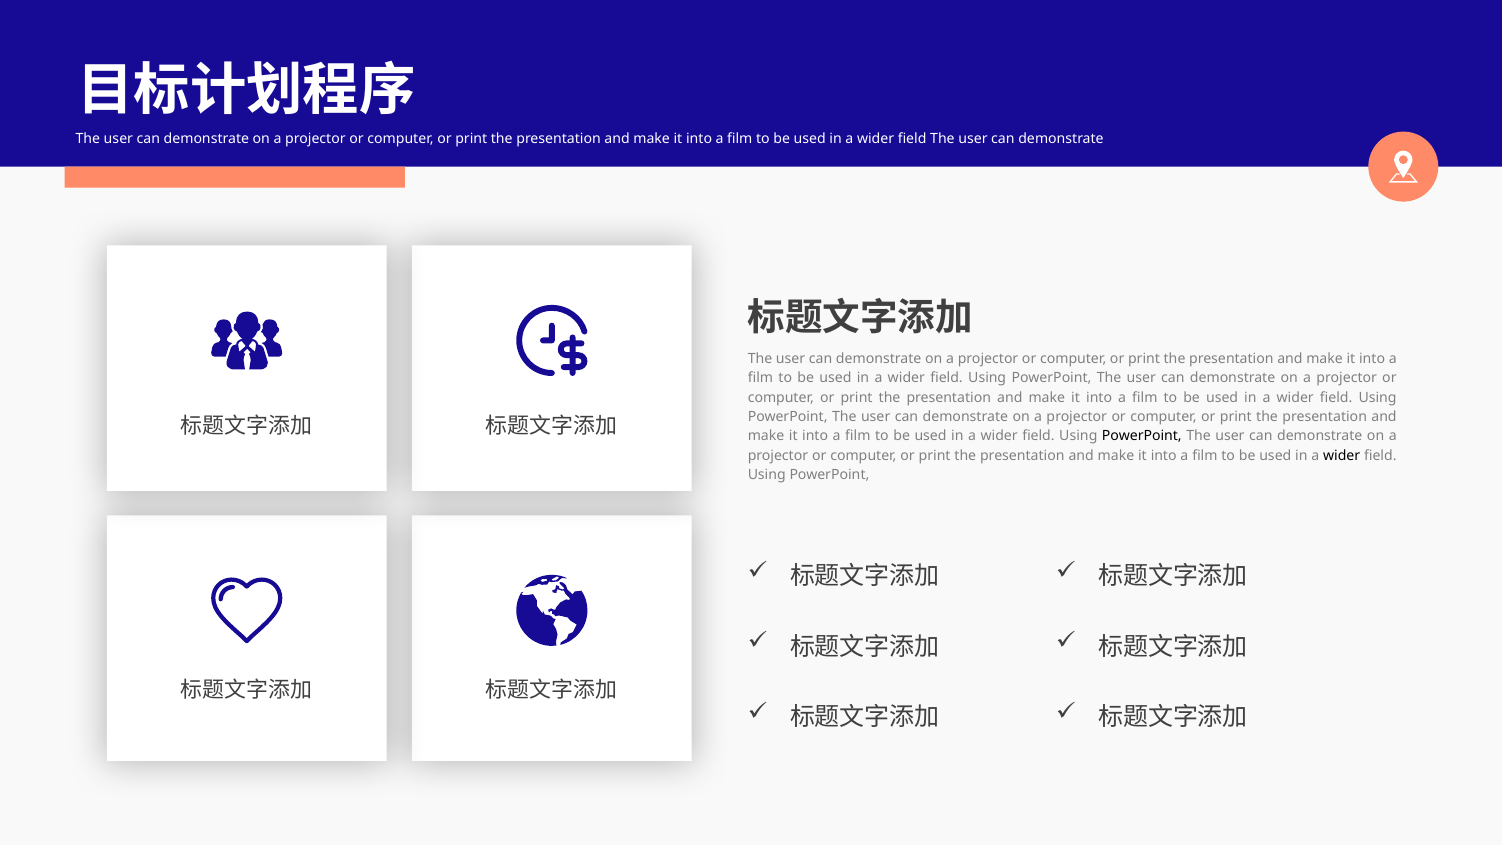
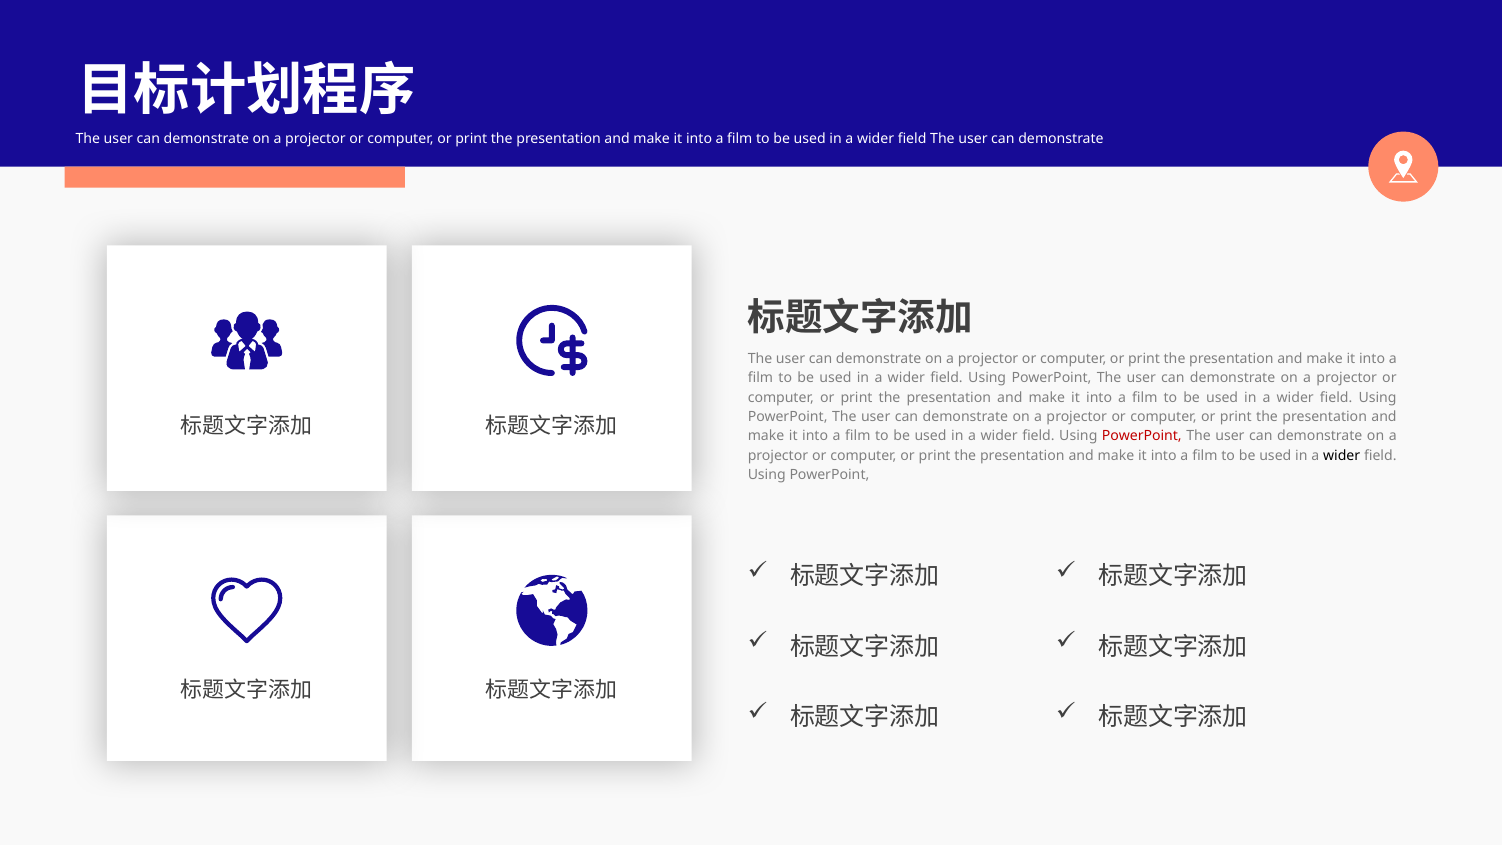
PowerPoint at (1142, 436) colour: black -> red
